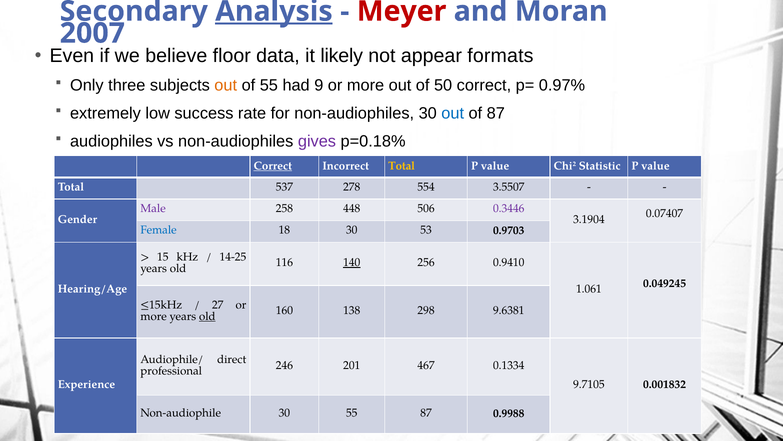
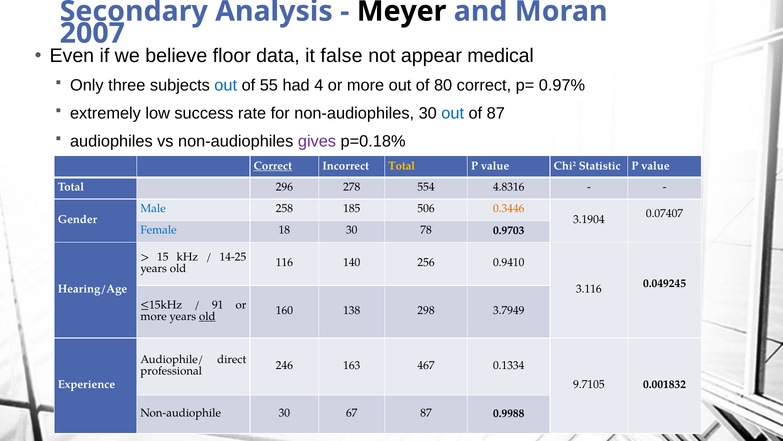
Analysis underline: present -> none
Meyer colour: red -> black
likely: likely -> false
formats: formats -> medical
out at (226, 85) colour: orange -> blue
9: 9 -> 4
50: 50 -> 80
537: 537 -> 296
3.5507: 3.5507 -> 4.8316
Male colour: purple -> blue
448: 448 -> 185
0.3446 colour: purple -> orange
53: 53 -> 78
140 underline: present -> none
1.061: 1.061 -> 3.116
27: 27 -> 91
9.6381: 9.6381 -> 3.7949
201: 201 -> 163
30 55: 55 -> 67
